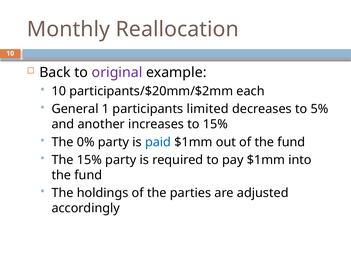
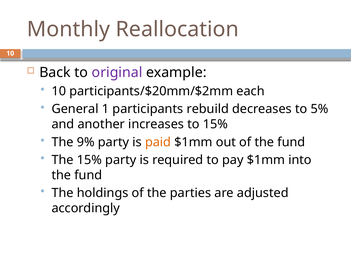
limited: limited -> rebuild
0%: 0% -> 9%
paid colour: blue -> orange
